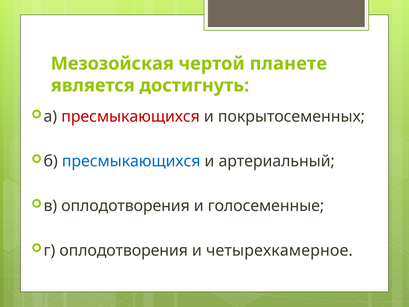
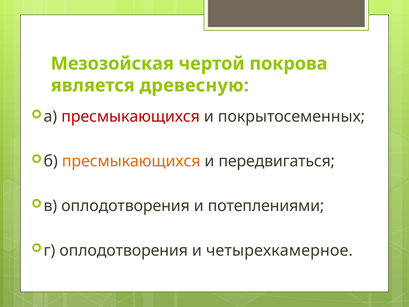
планете: планете -> покрова
достигнуть: достигнуть -> древесную
пресмыкающихся at (131, 161) colour: blue -> orange
артериальный: артериальный -> передвигаться
голосеменные: голосеменные -> потеплениями
